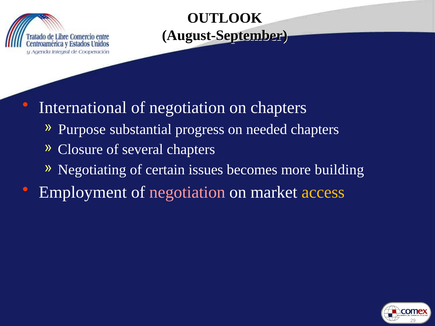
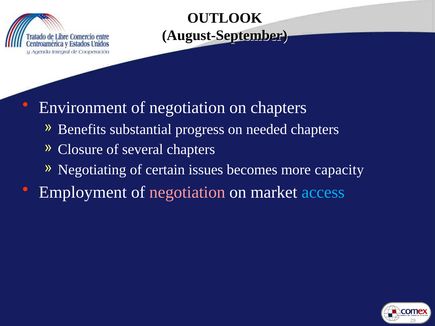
International: International -> Environment
Purpose: Purpose -> Benefits
building: building -> capacity
access colour: yellow -> light blue
